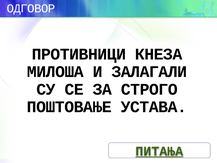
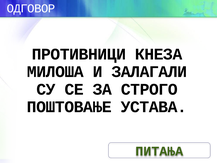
ПИТАЊА underline: present -> none
